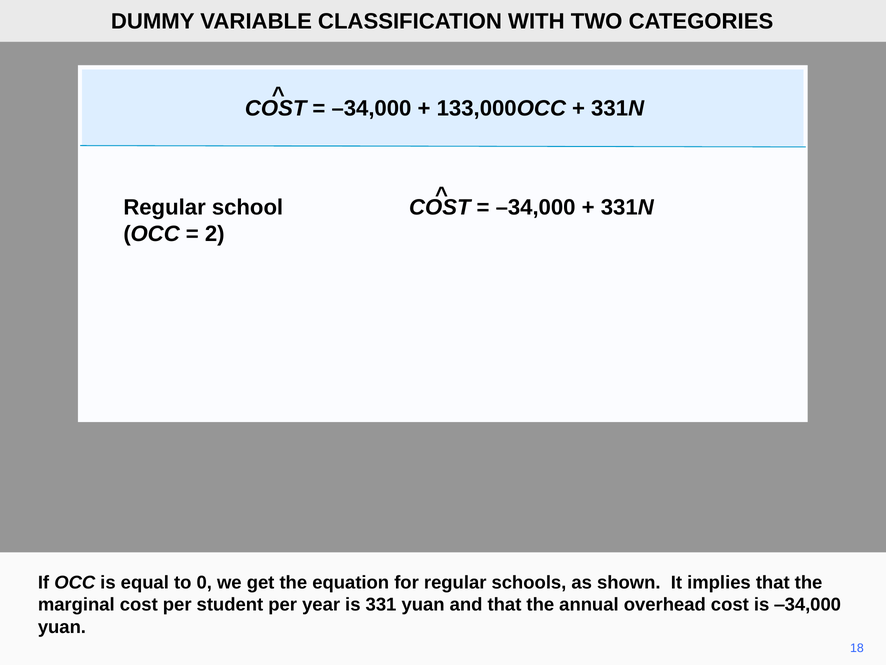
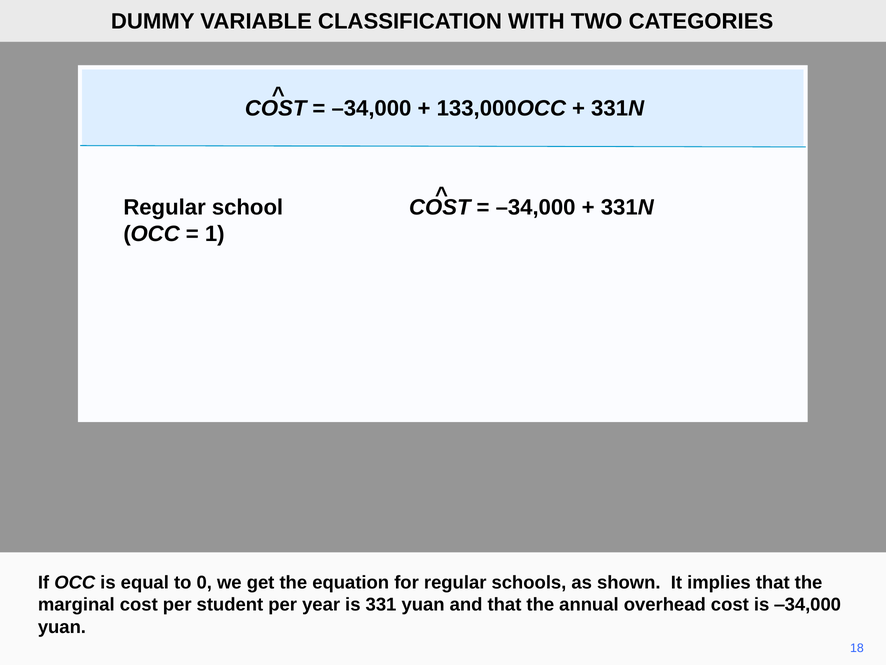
2: 2 -> 1
